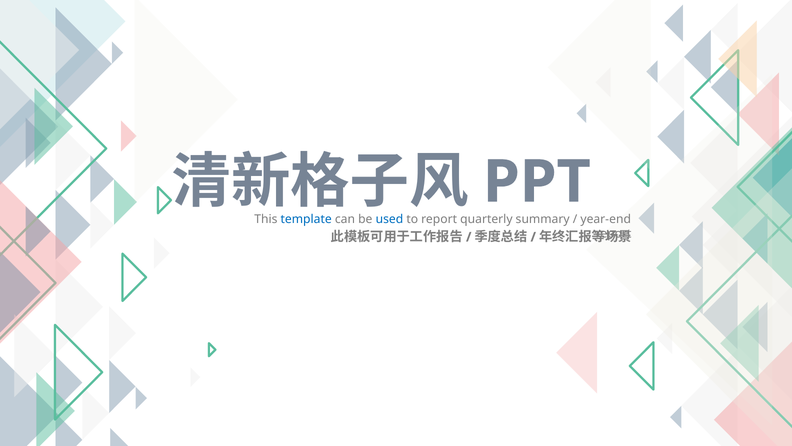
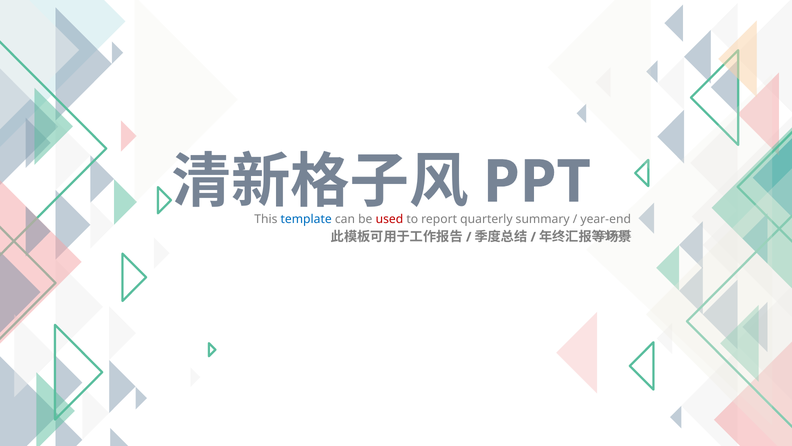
used colour: blue -> red
